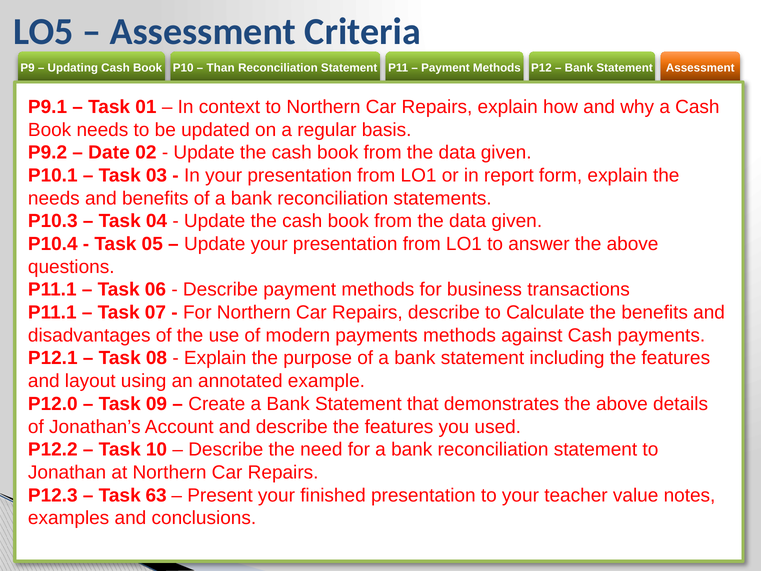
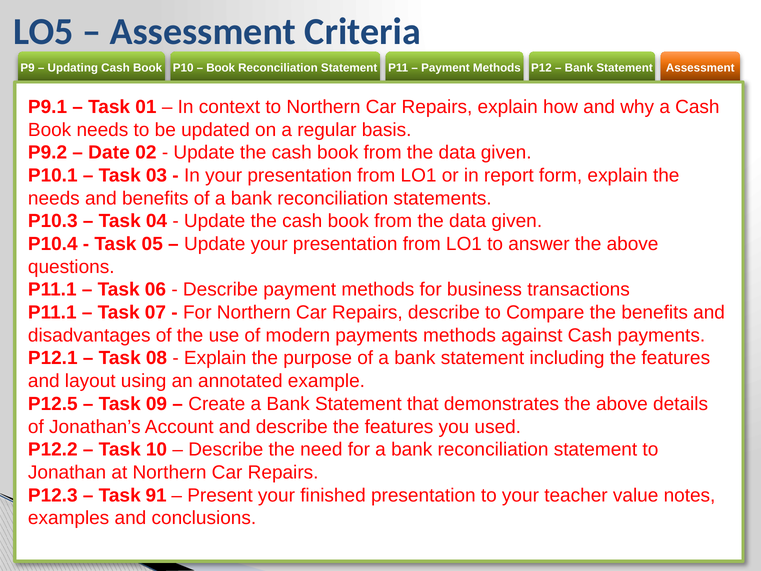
Than at (221, 68): Than -> Book
Calculate: Calculate -> Compare
P12.0: P12.0 -> P12.5
63: 63 -> 91
